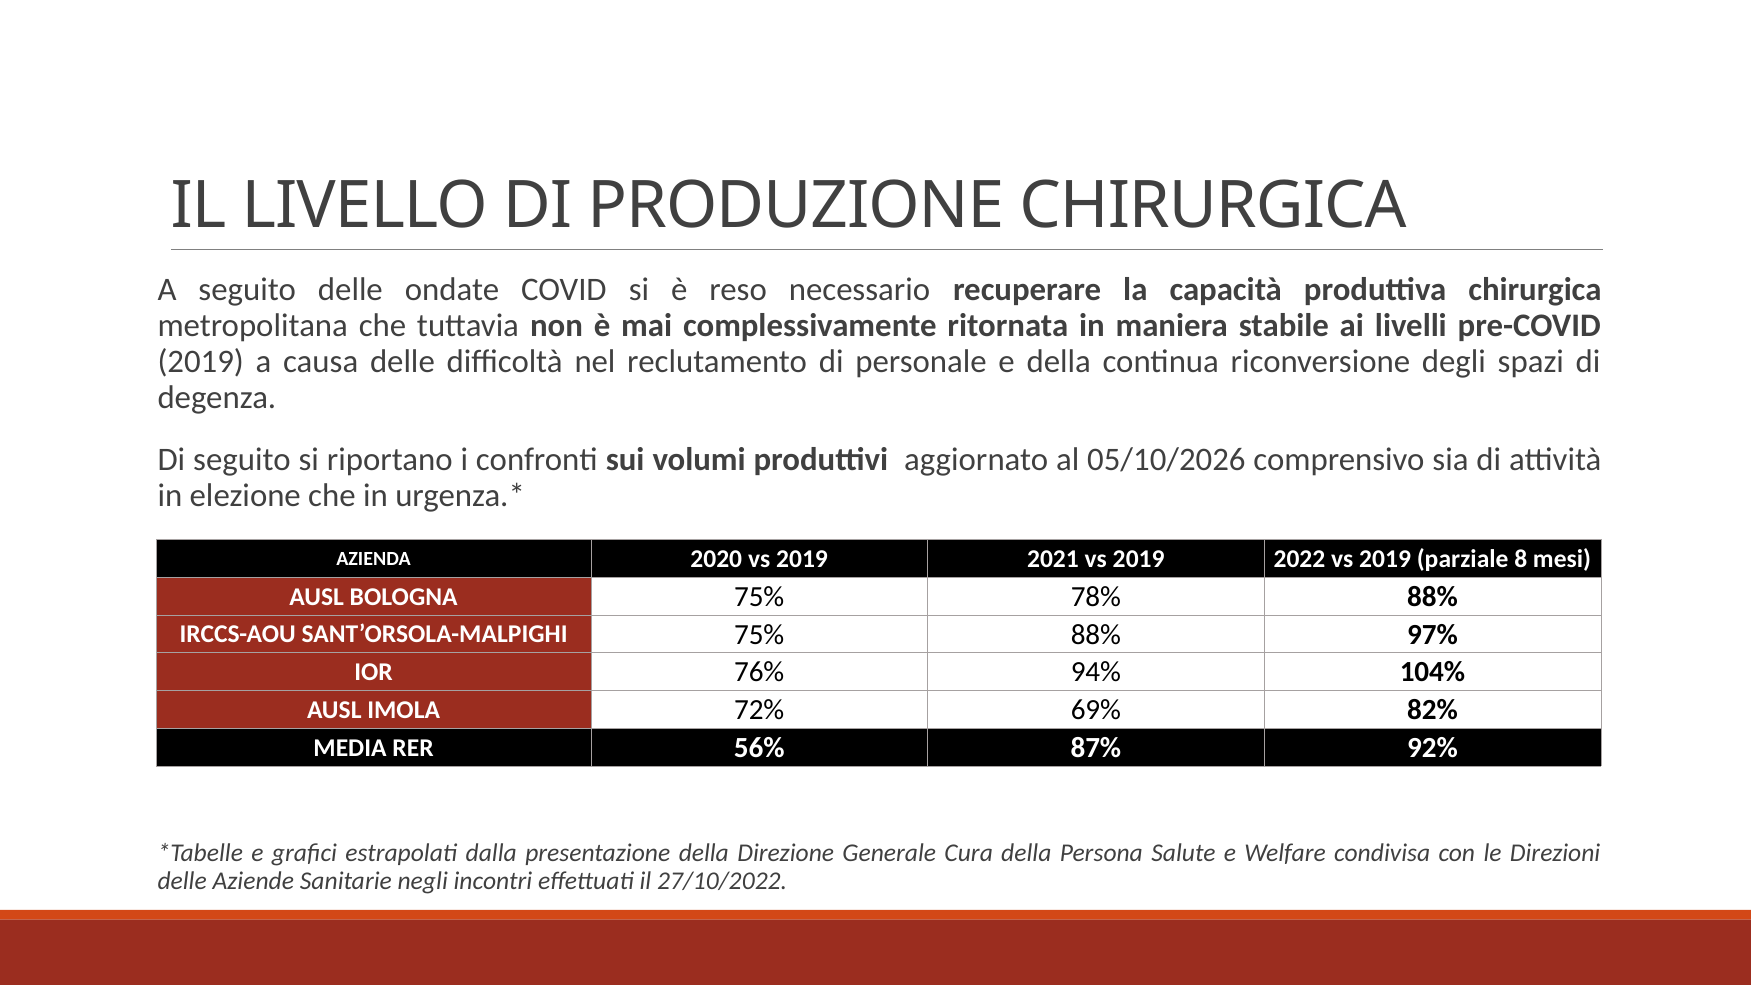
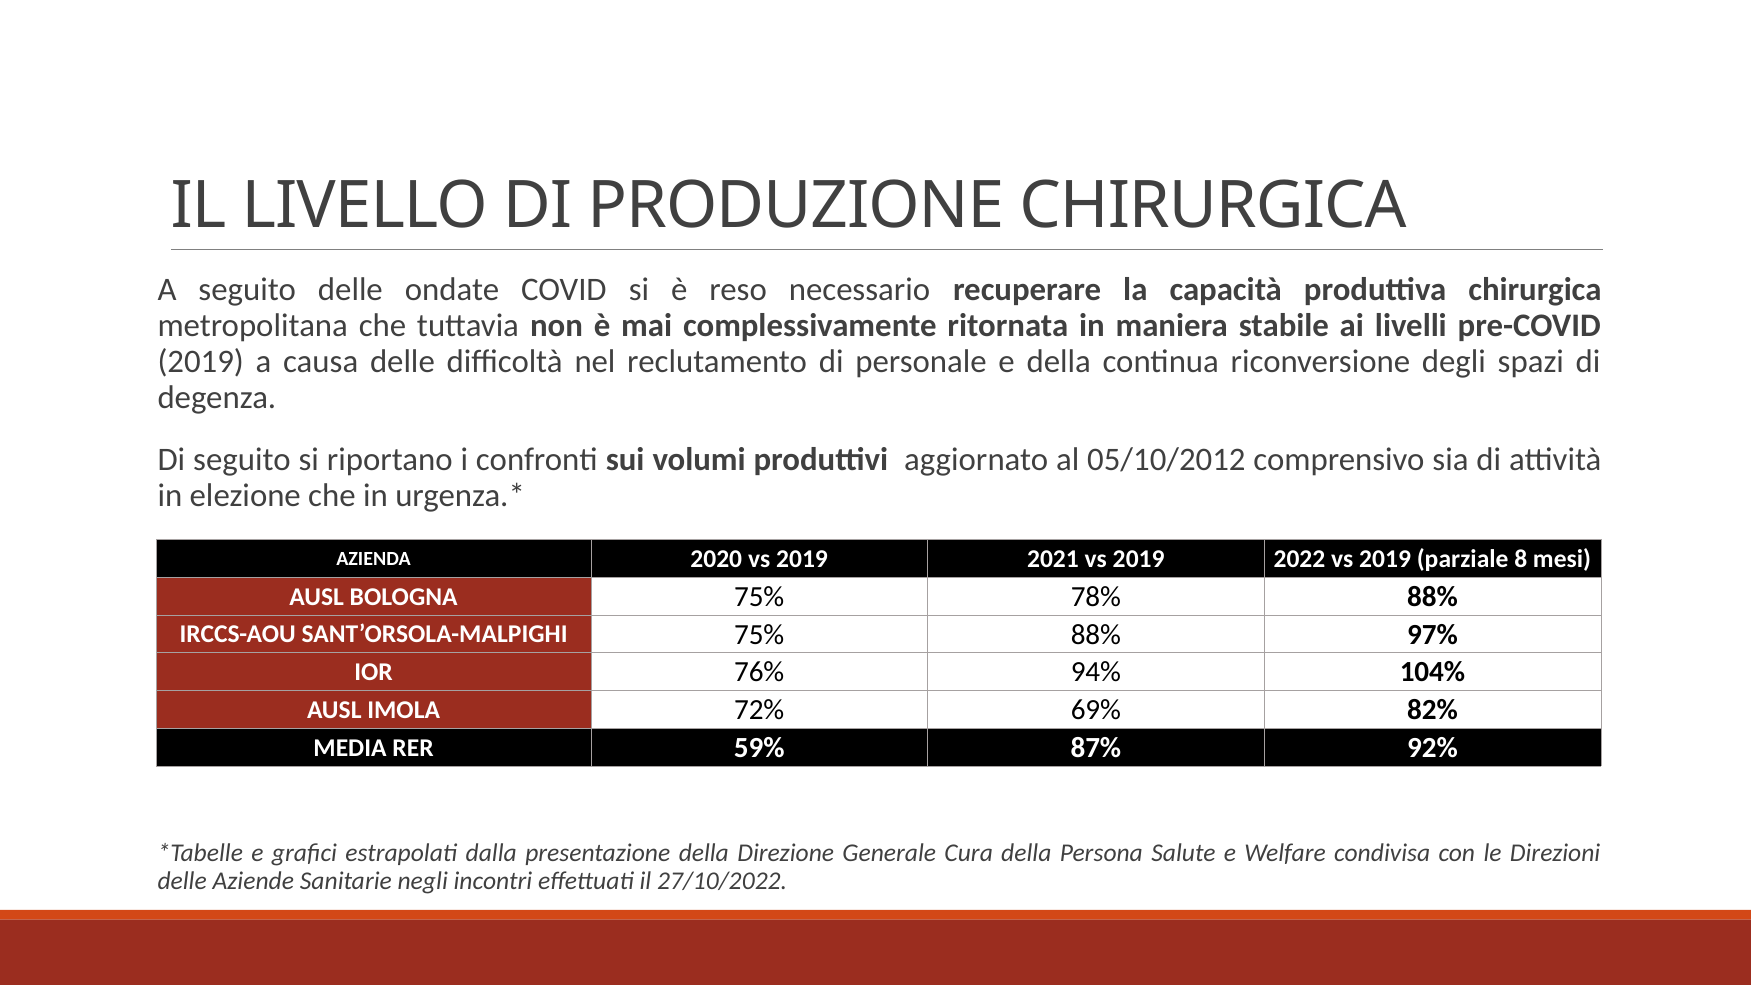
05/10/2026: 05/10/2026 -> 05/10/2012
56%: 56% -> 59%
